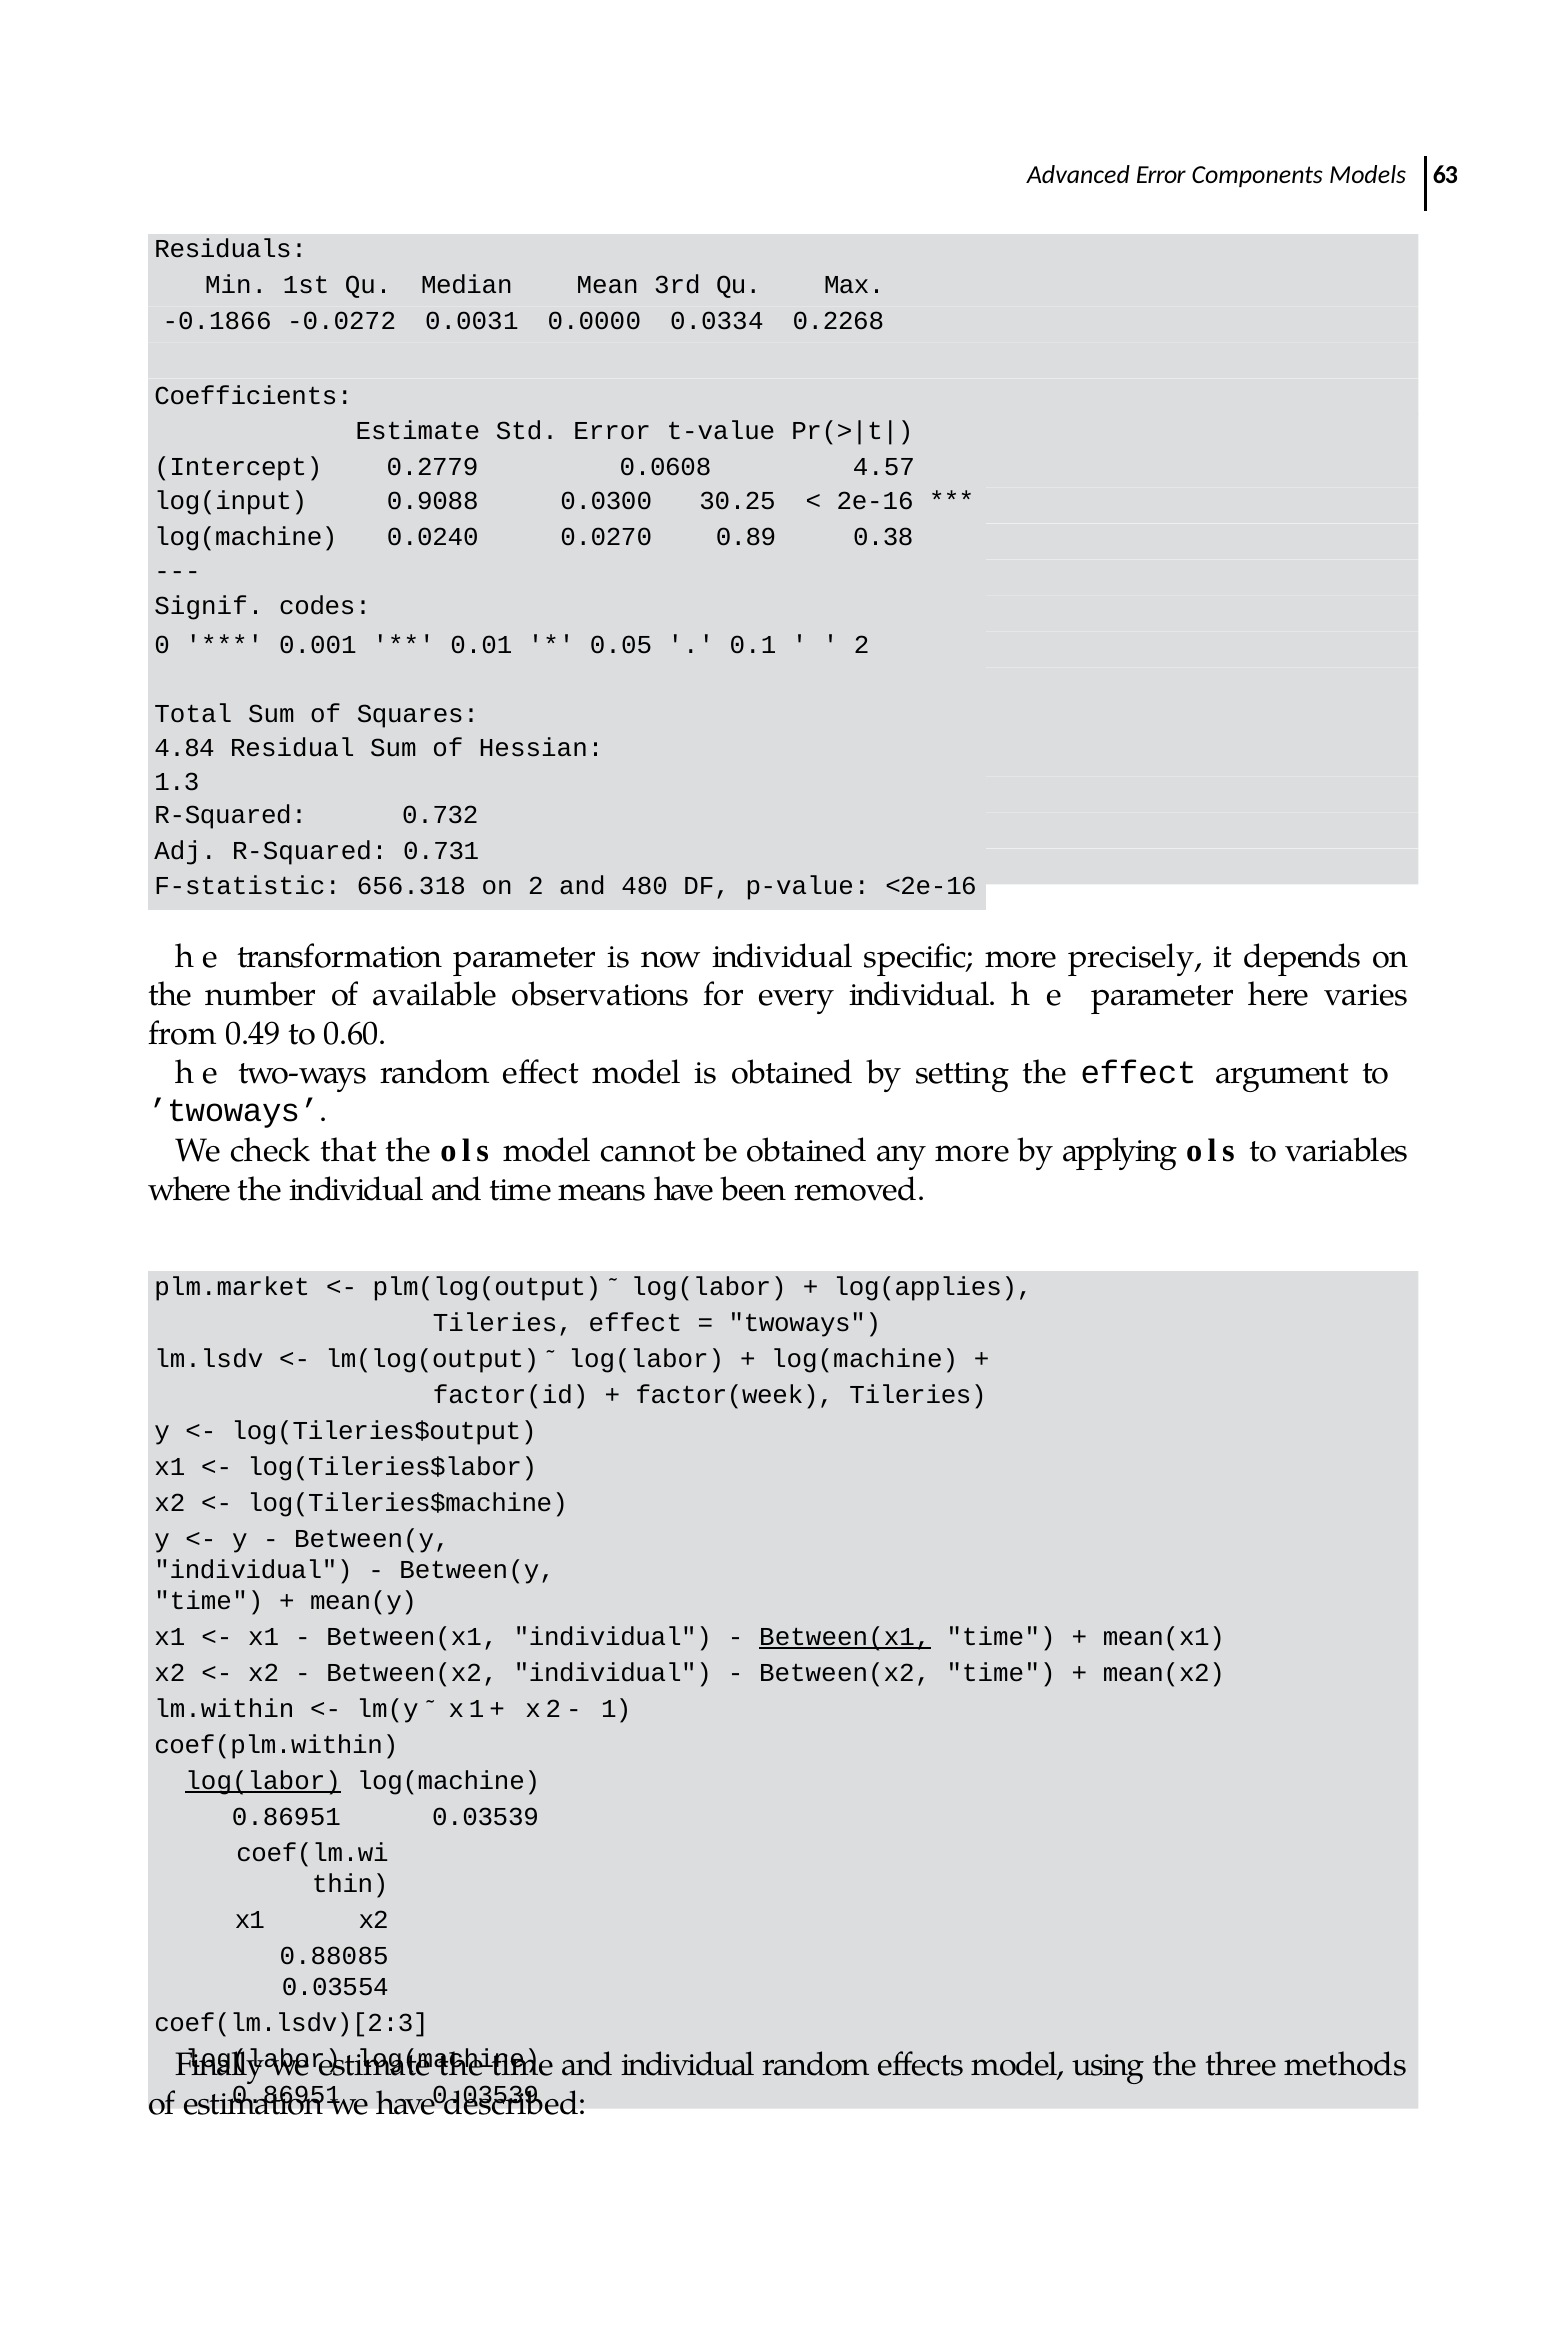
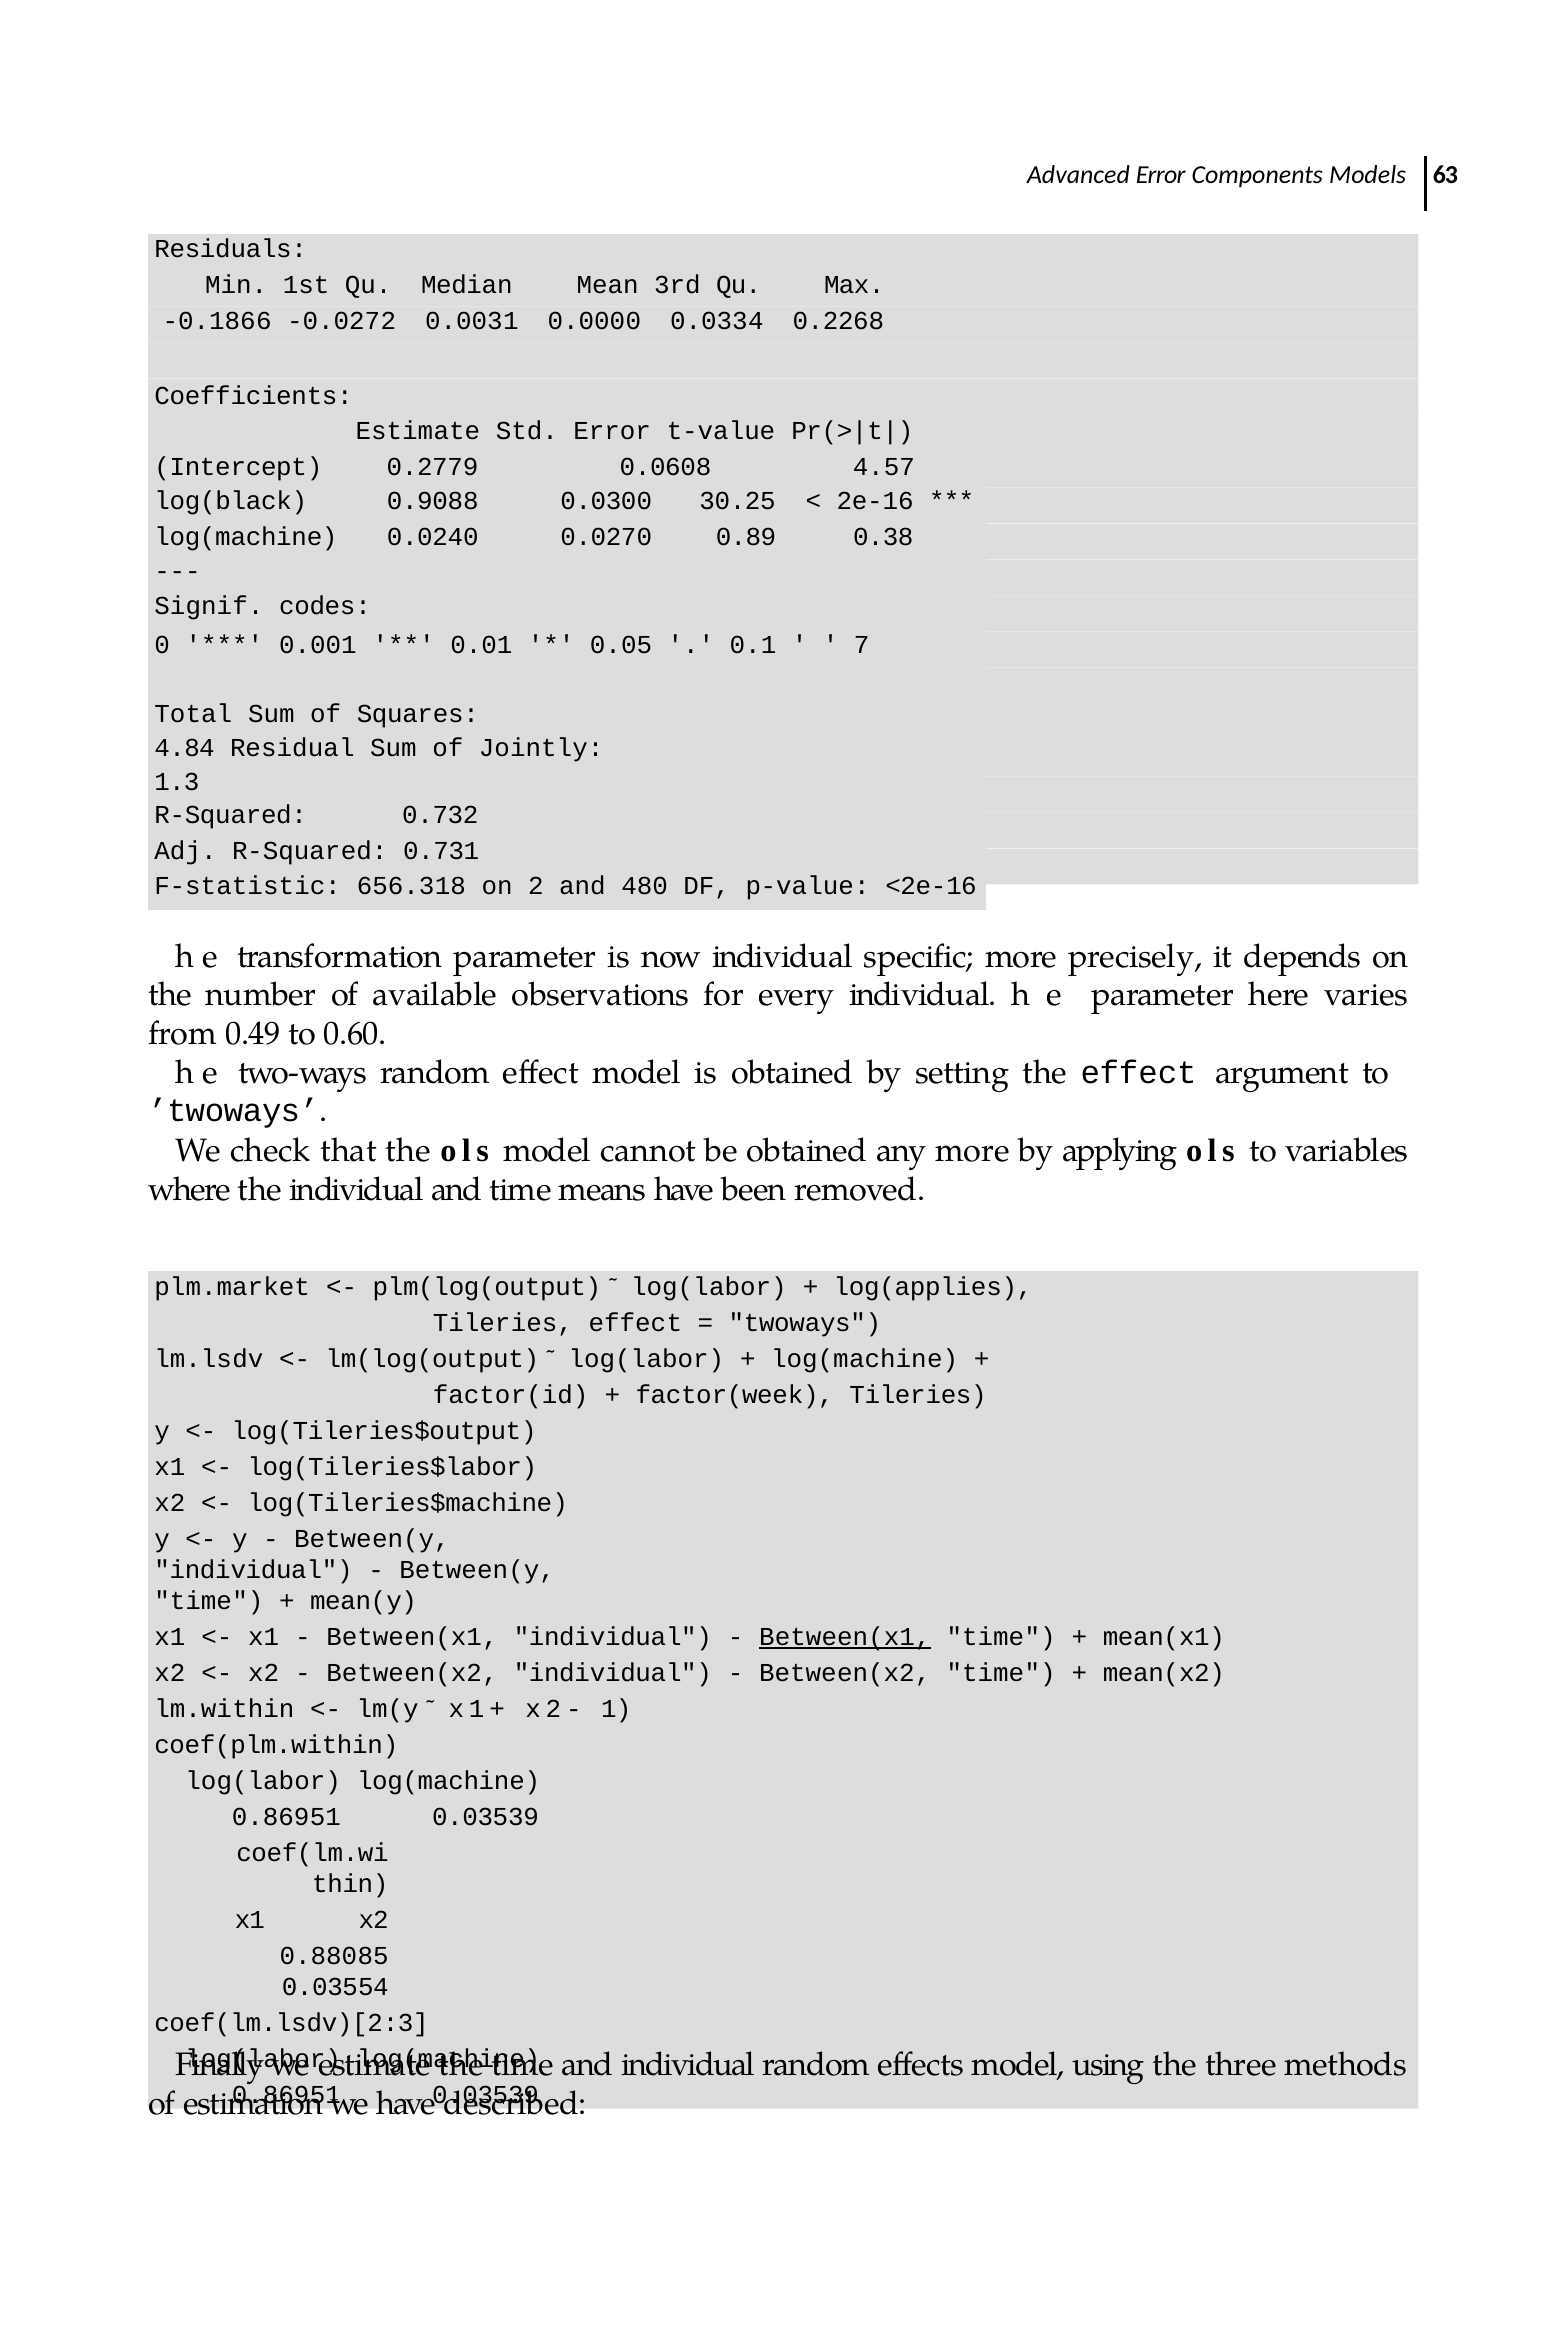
log(input: log(input -> log(black
2 at (862, 645): 2 -> 7
Hessian: Hessian -> Jointly
log(labor at (263, 1781) underline: present -> none
